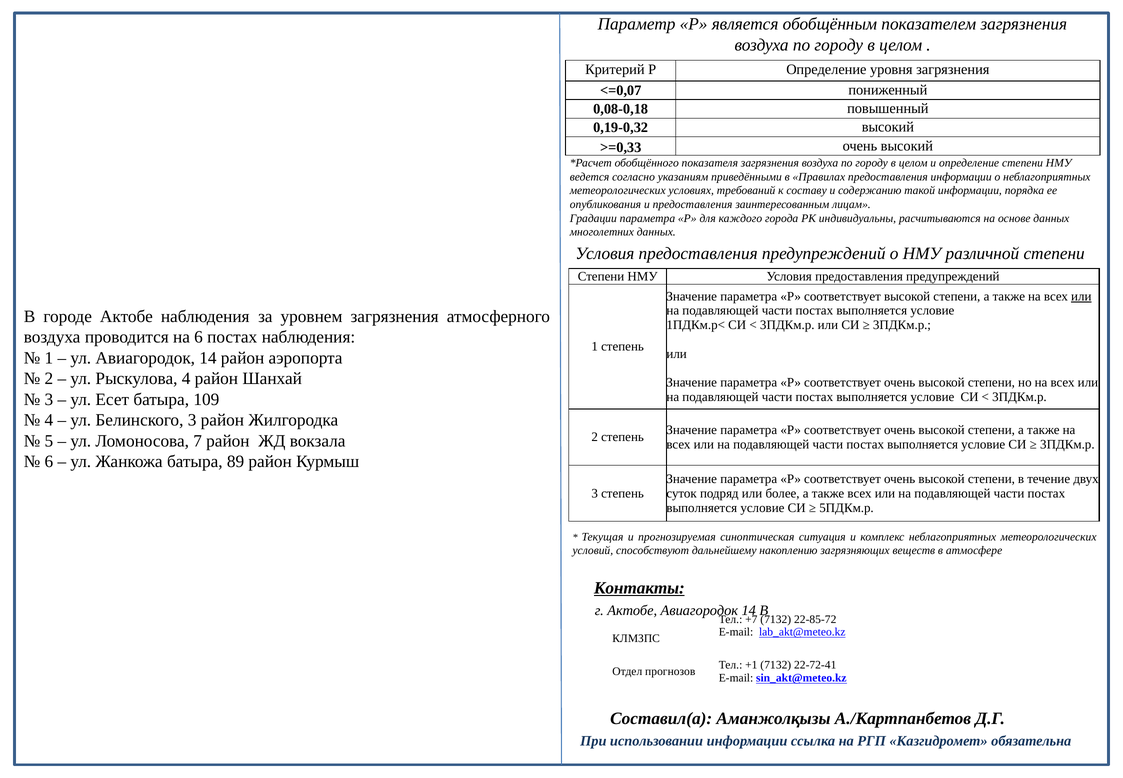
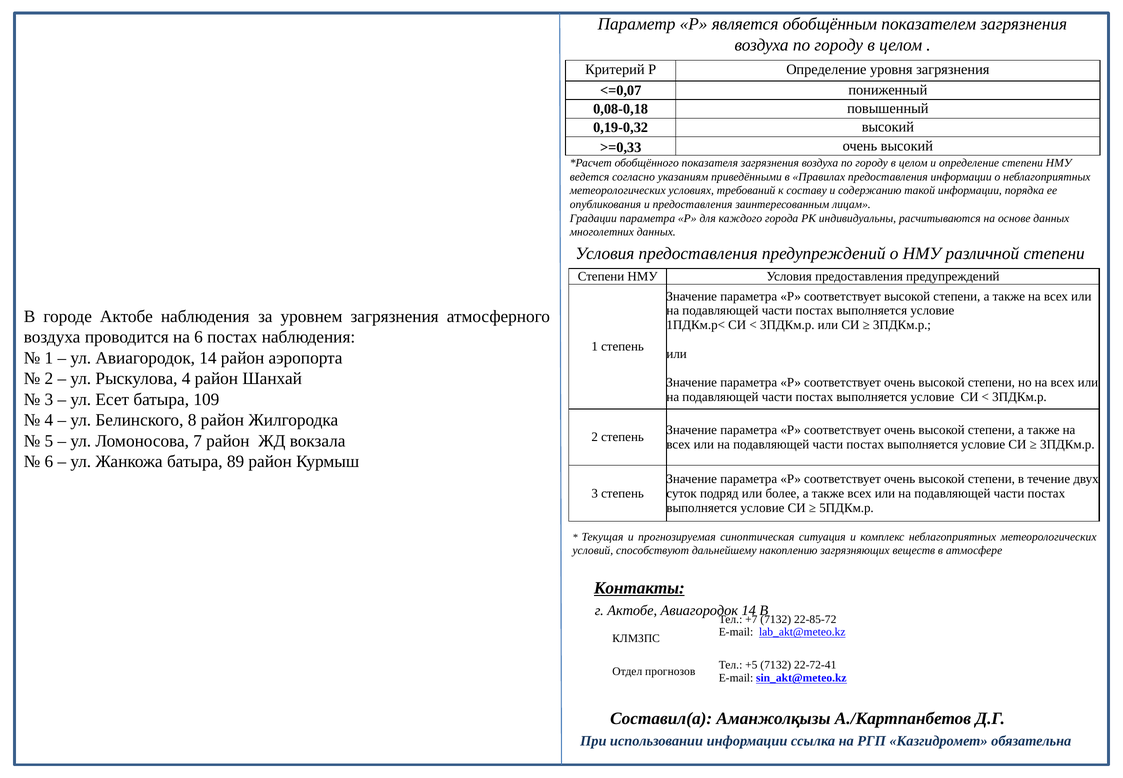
или at (1081, 296) underline: present -> none
Белинского 3: 3 -> 8
+1: +1 -> +5
